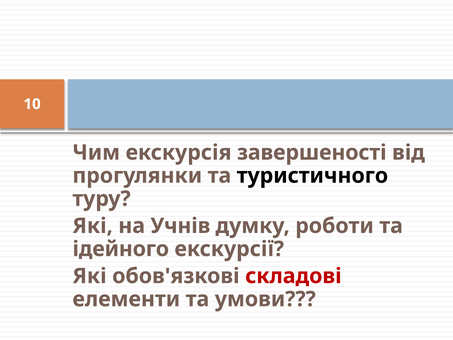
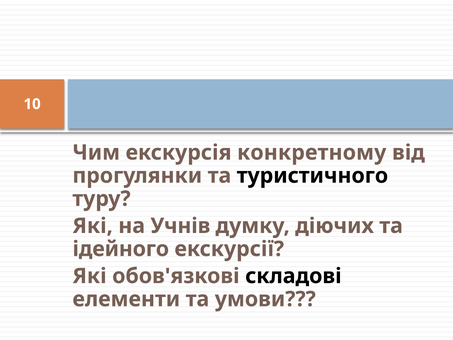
завершеності: завершеності -> конкретному
роботи: роботи -> діючих
складові colour: red -> black
